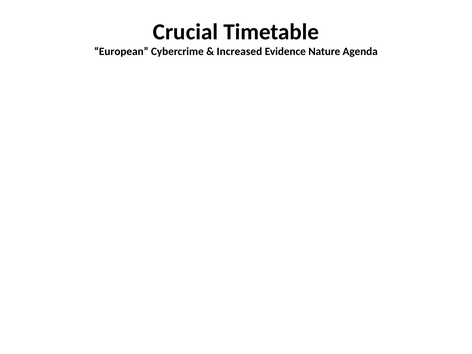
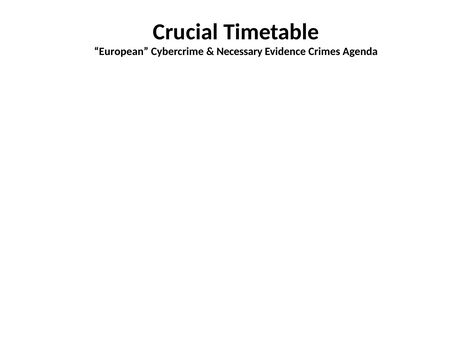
Increased: Increased -> Necessary
Nature: Nature -> Crimes
